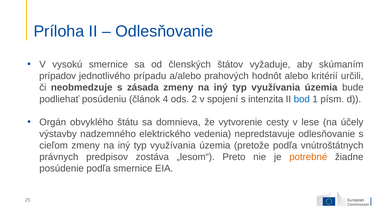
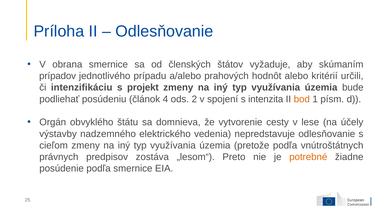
vysokú: vysokú -> obrana
neobmedzuje: neobmedzuje -> intenzifikáciu
zásada: zásada -> projekt
bod colour: blue -> orange
